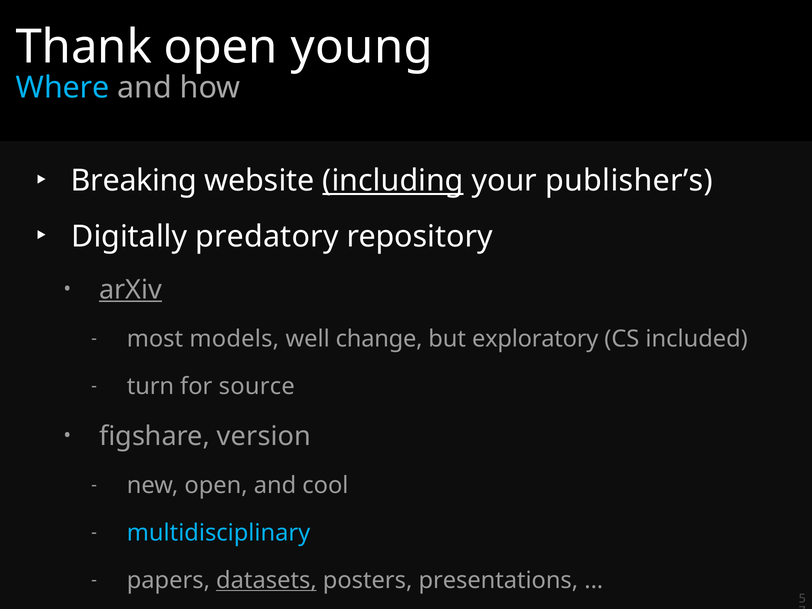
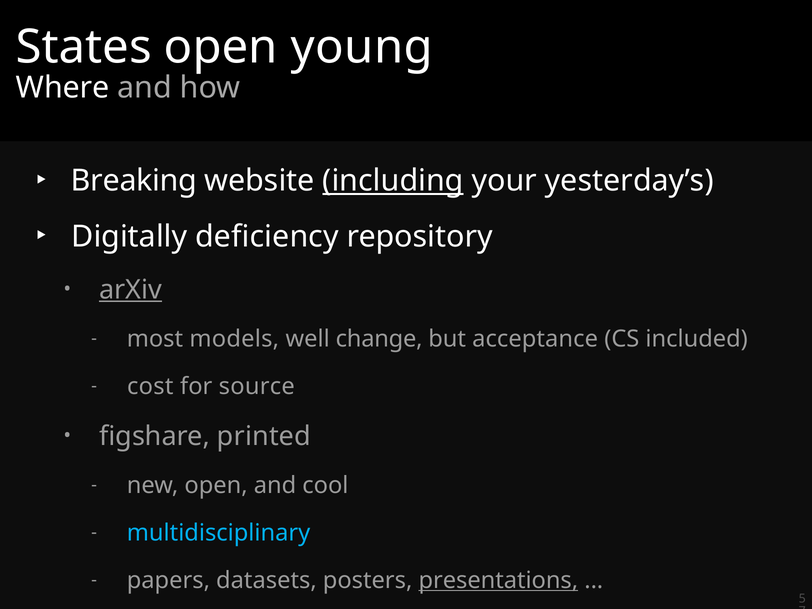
Thank: Thank -> States
Where colour: light blue -> white
publisher’s: publisher’s -> yesterday’s
predatory: predatory -> deficiency
exploratory: exploratory -> acceptance
turn: turn -> cost
version: version -> printed
datasets underline: present -> none
presentations underline: none -> present
